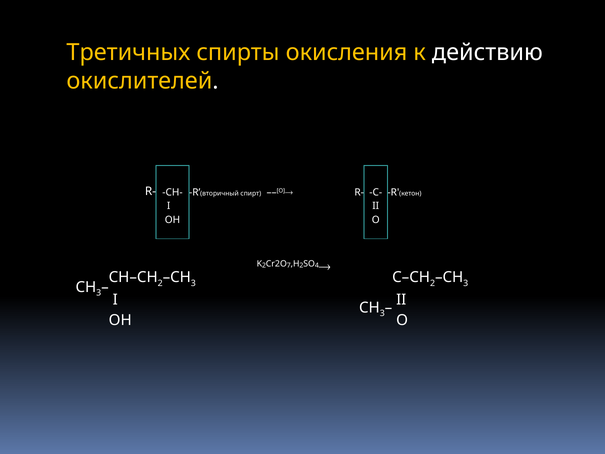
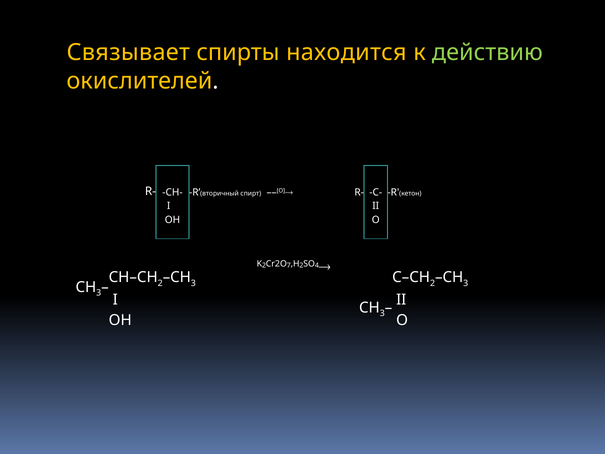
Третичных: Третичных -> Связывает
окисления: окисления -> находится
действию colour: white -> light green
